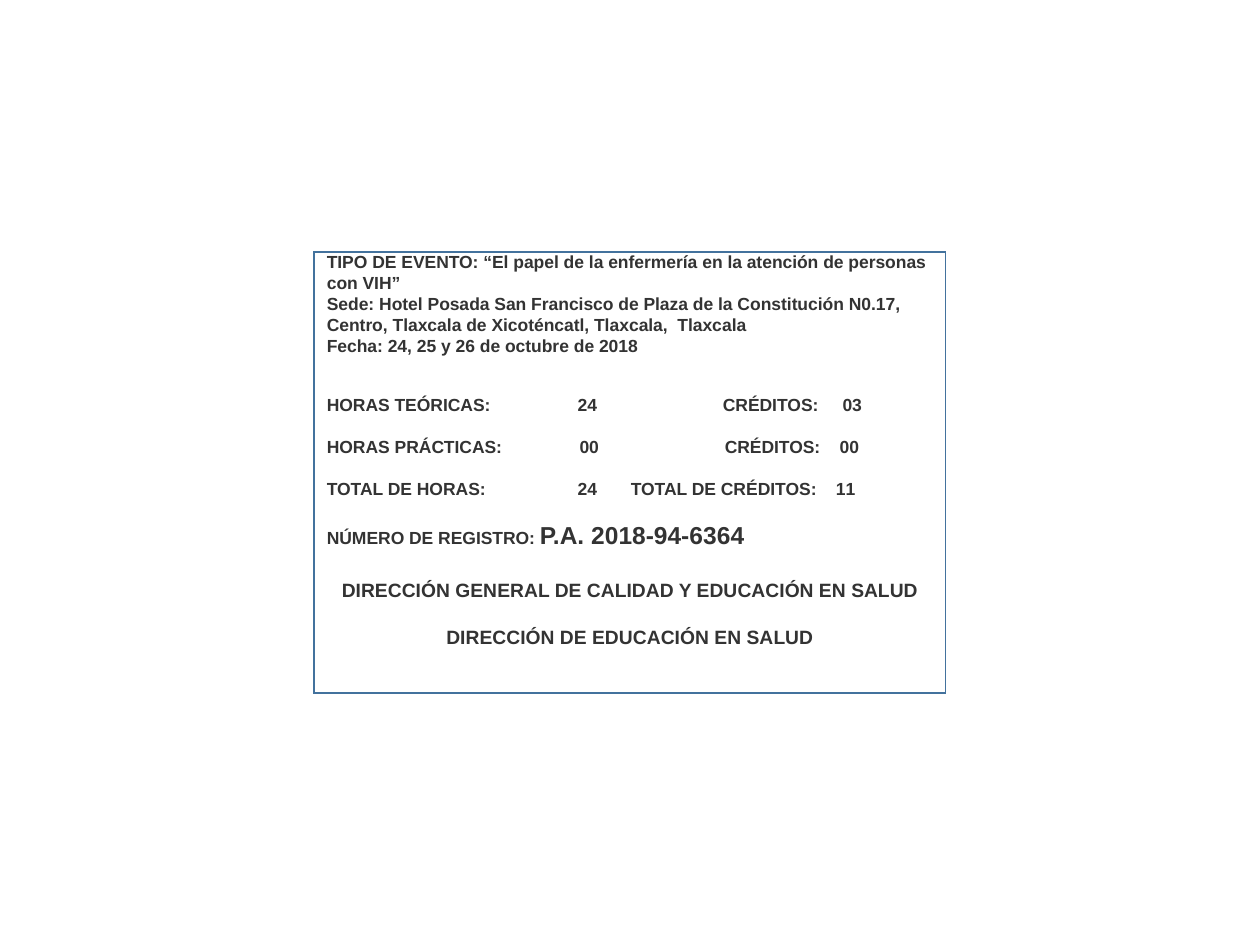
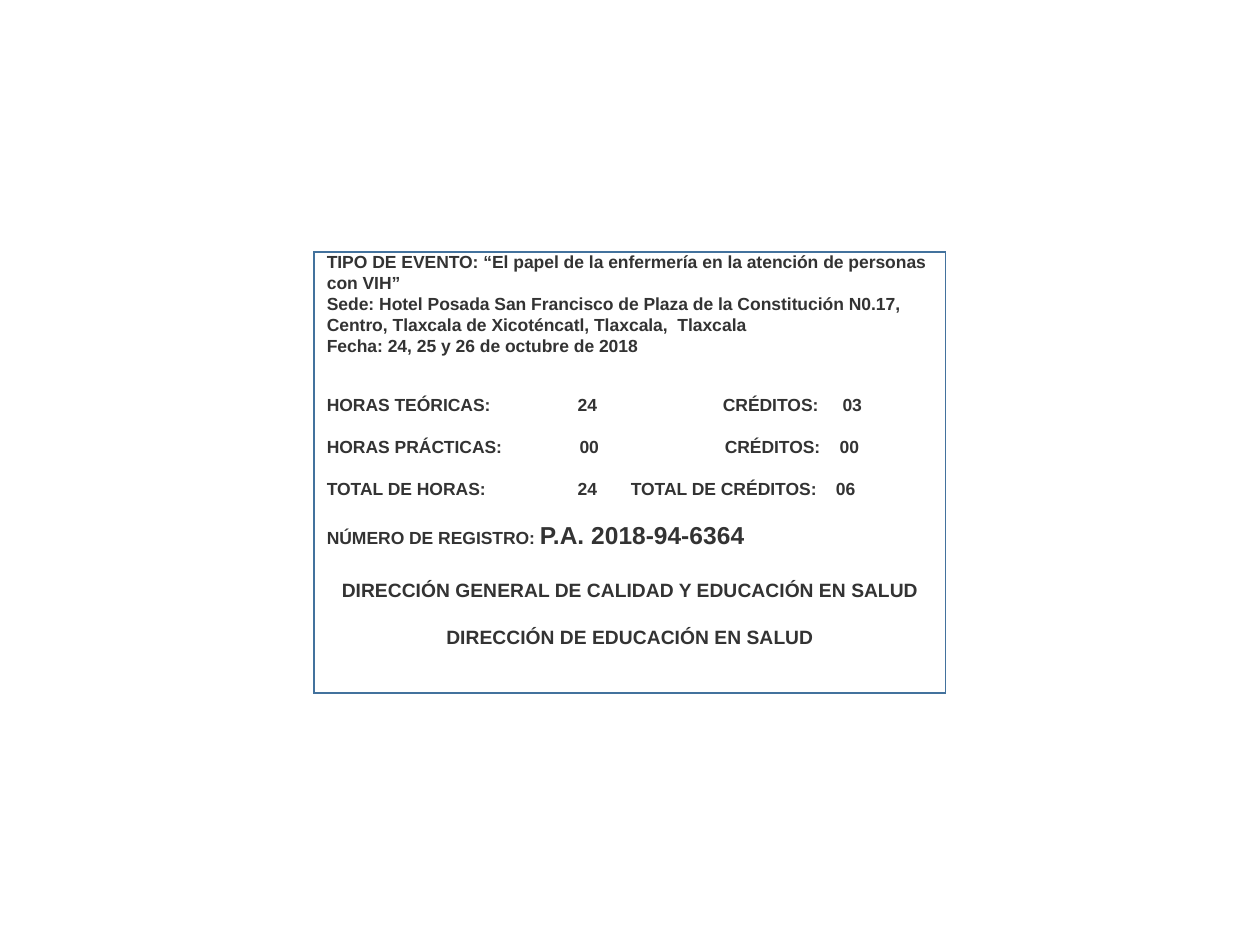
11: 11 -> 06
